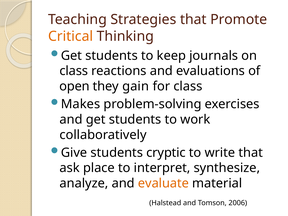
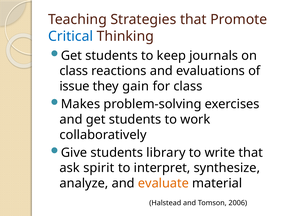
Critical colour: orange -> blue
open: open -> issue
cryptic: cryptic -> library
place: place -> spirit
